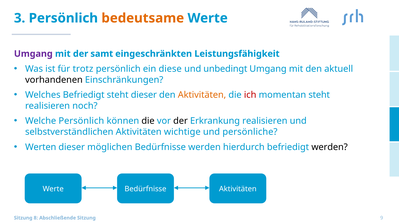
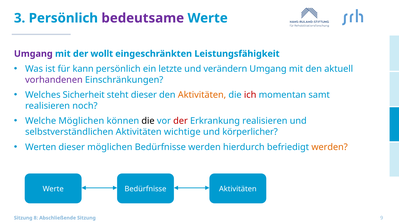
bedeutsame colour: orange -> purple
samt: samt -> wollt
trotz: trotz -> kann
diese: diese -> letzte
unbedingt: unbedingt -> verändern
vorhandenen colour: black -> purple
Welches Befriedigt: Befriedigt -> Sicherheit
momentan steht: steht -> samt
Welche Persönlich: Persönlich -> Möglichen
der at (181, 121) colour: black -> red
persönliche: persönliche -> körperlicher
werden at (330, 147) colour: black -> orange
